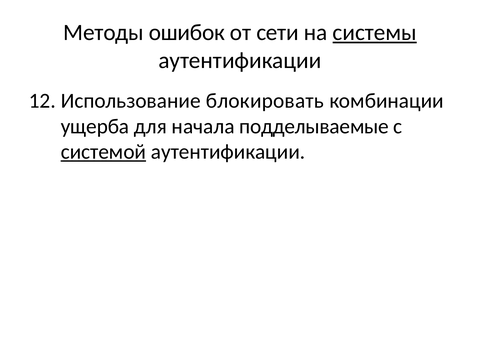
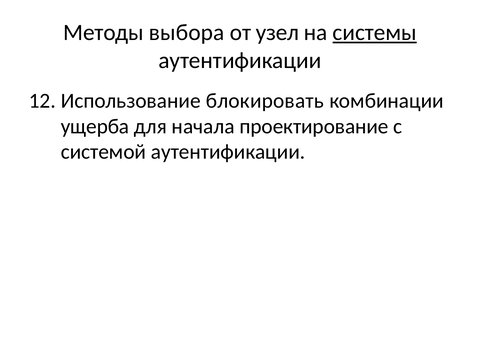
ошибок: ошибок -> выбора
сети: сети -> узел
подделываемые: подделываемые -> проектирование
системой underline: present -> none
